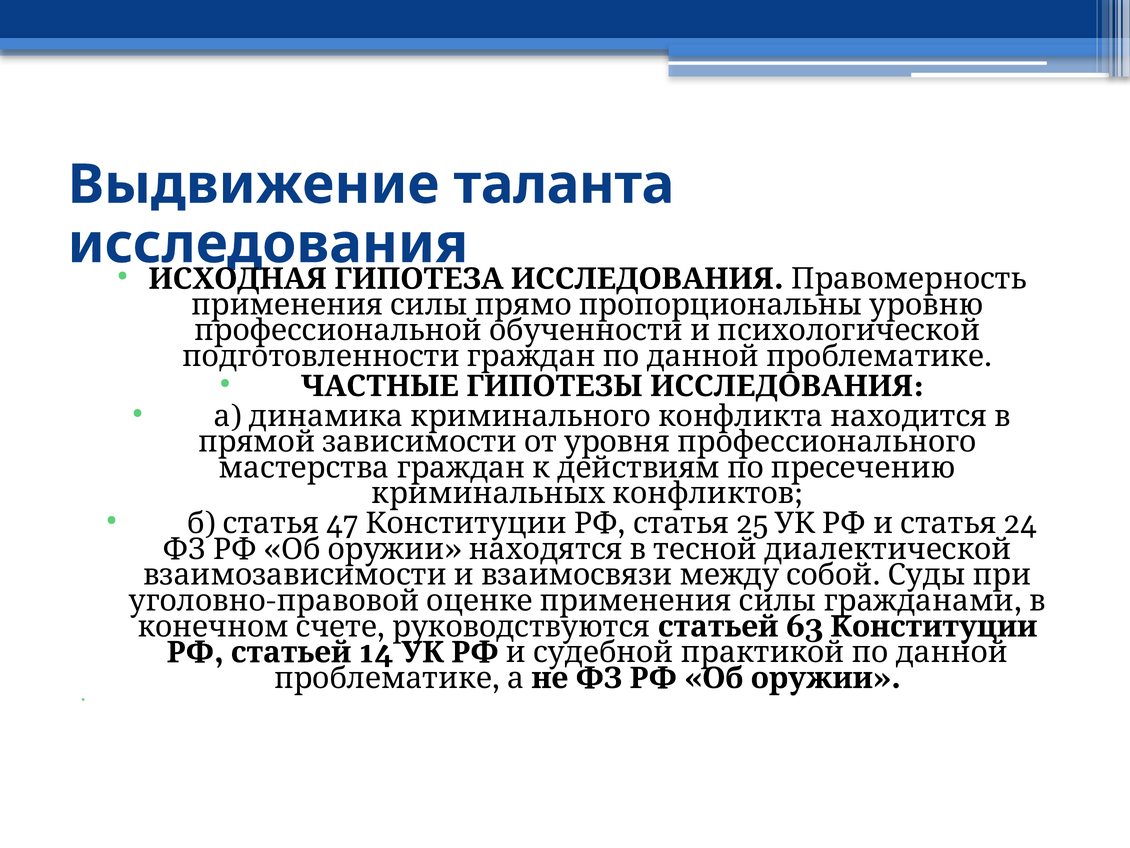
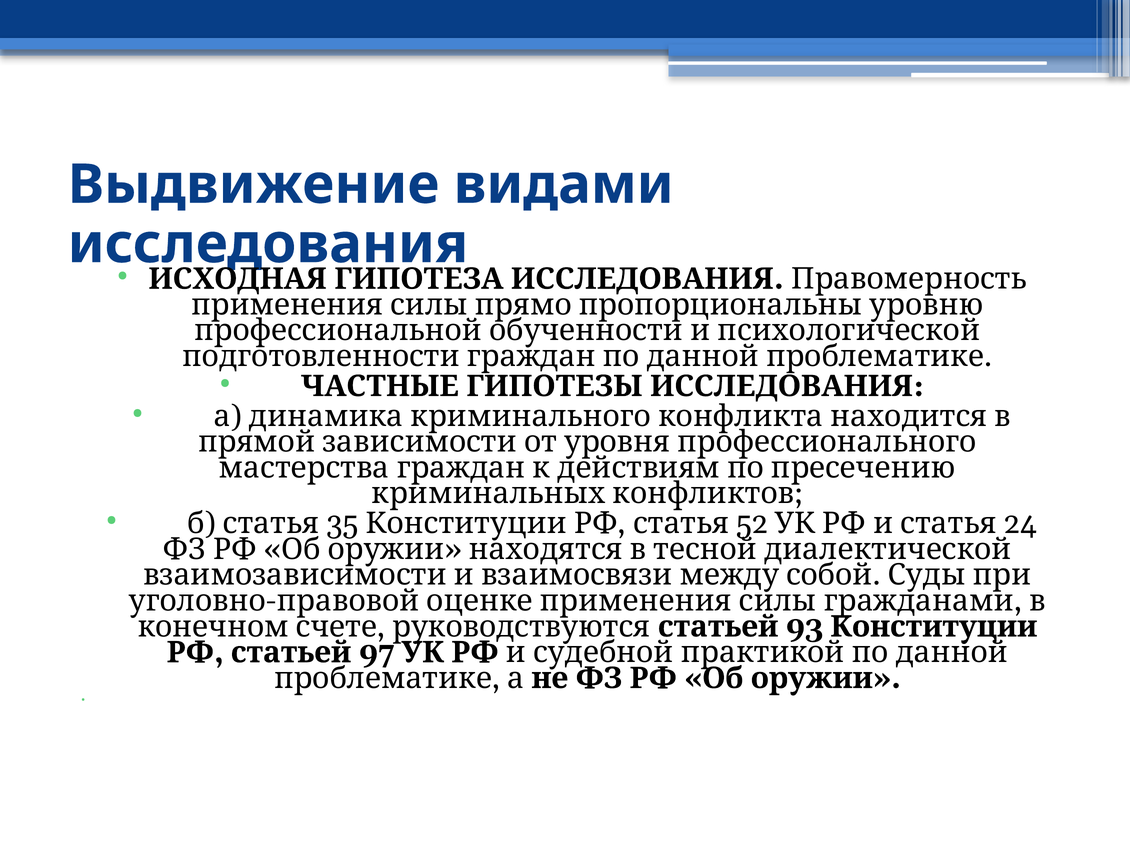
таланта: таланта -> видами
47: 47 -> 35
25: 25 -> 52
63: 63 -> 93
14: 14 -> 97
